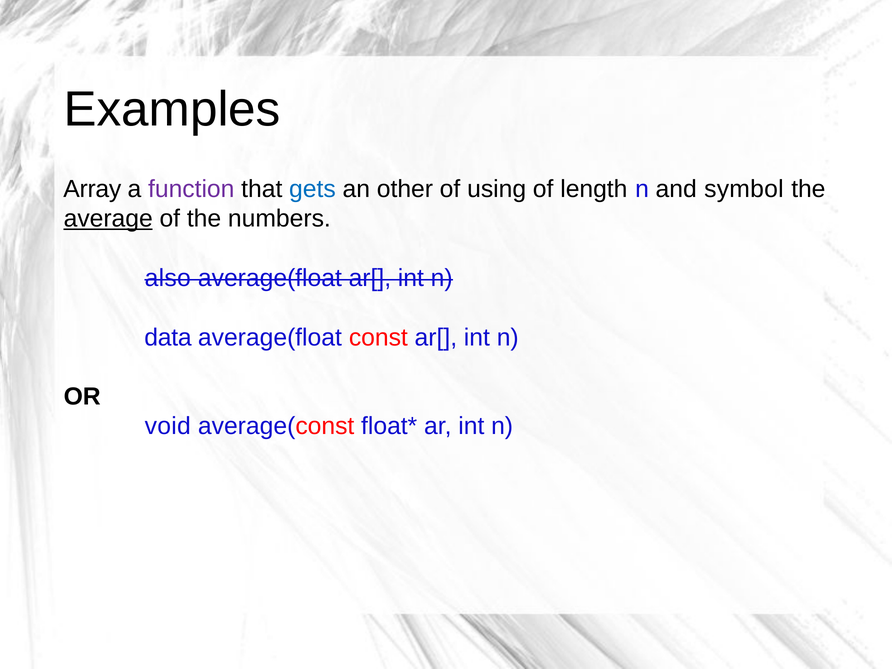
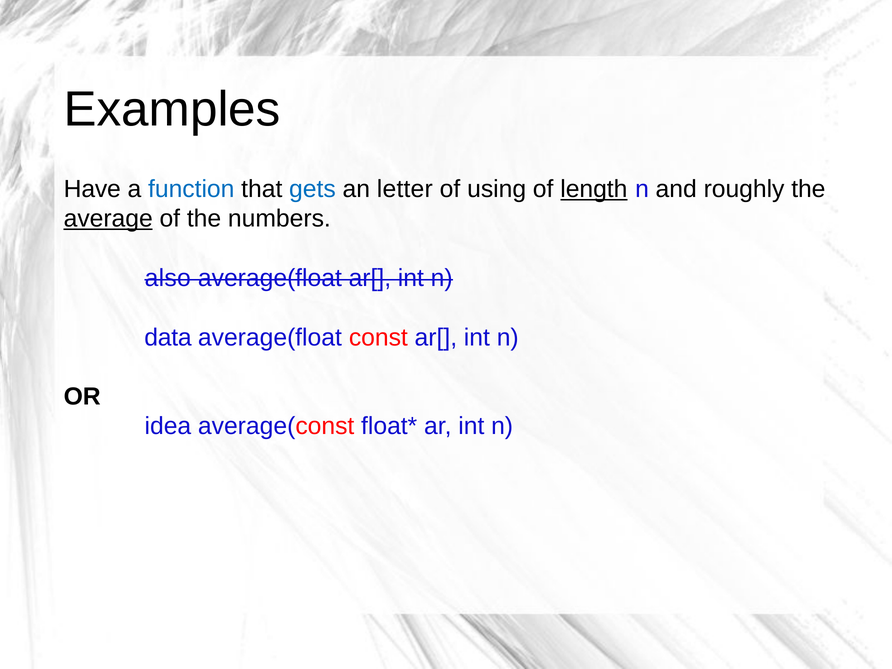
Array: Array -> Have
function colour: purple -> blue
other: other -> letter
length underline: none -> present
symbol: symbol -> roughly
void: void -> idea
